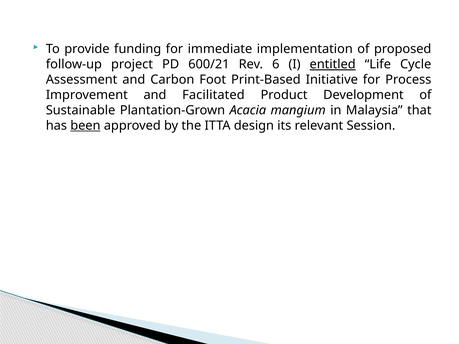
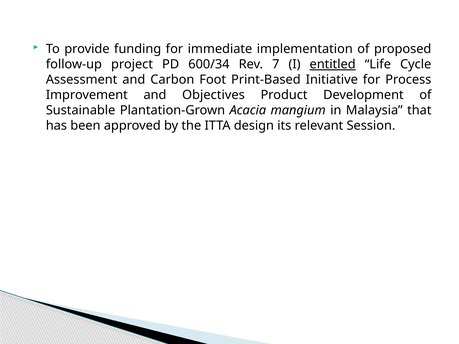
600/21: 600/21 -> 600/34
6: 6 -> 7
Facilitated: Facilitated -> Objectives
been underline: present -> none
